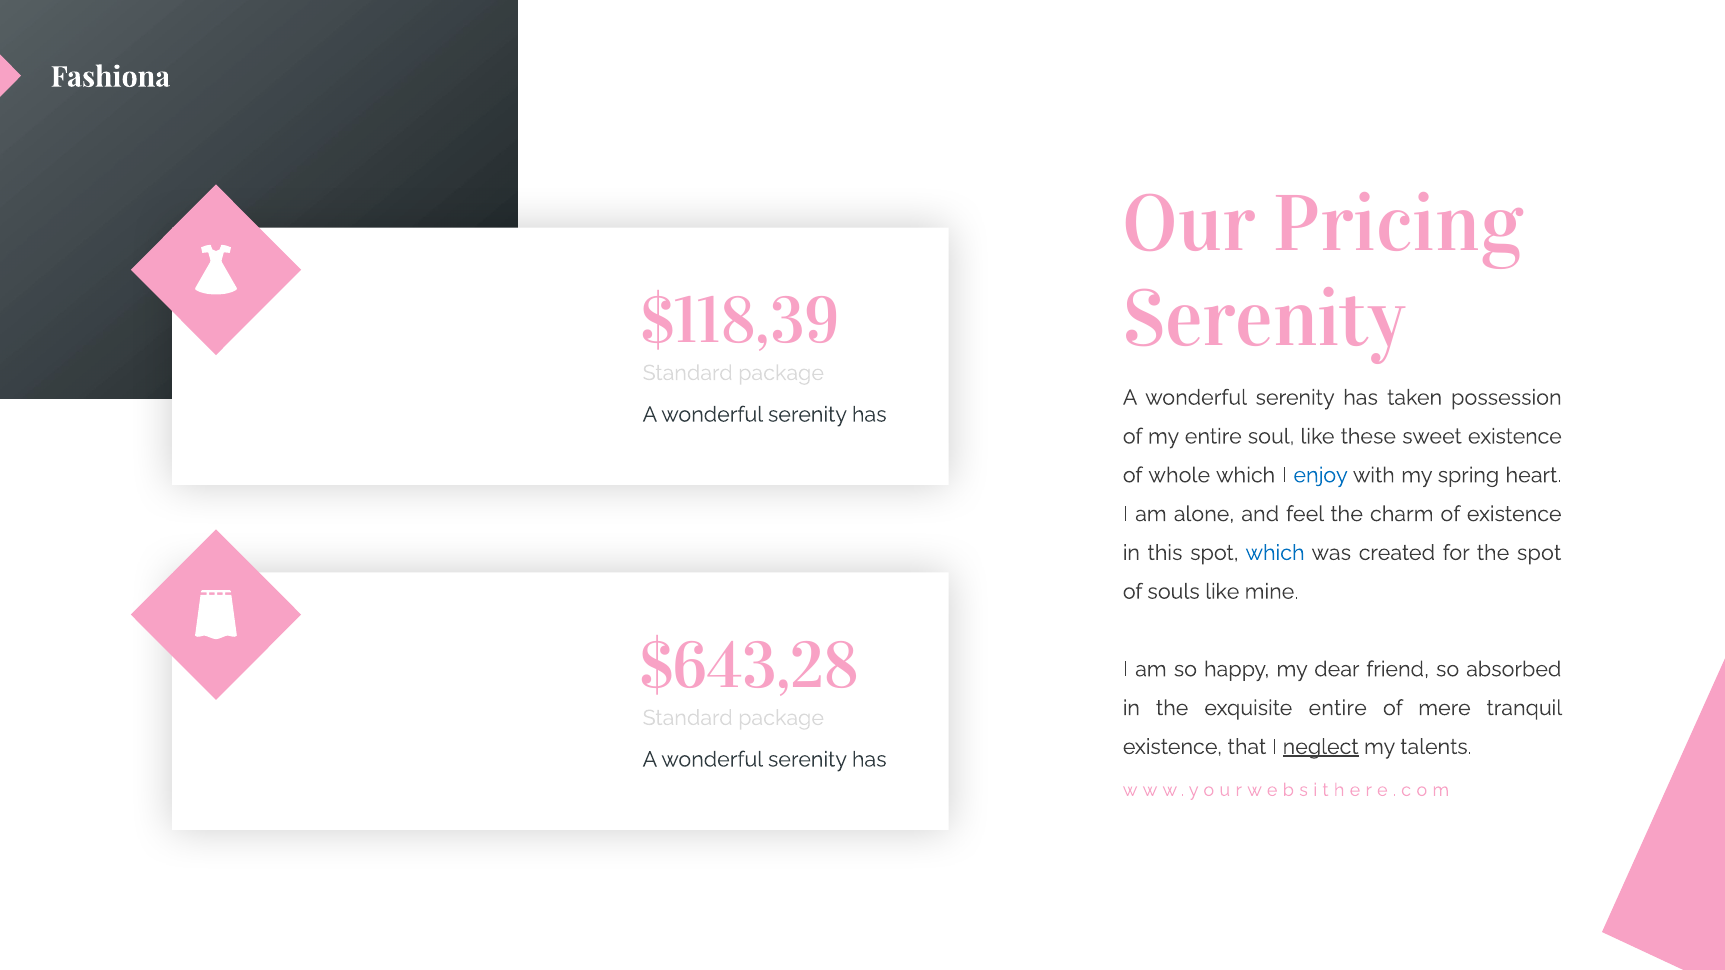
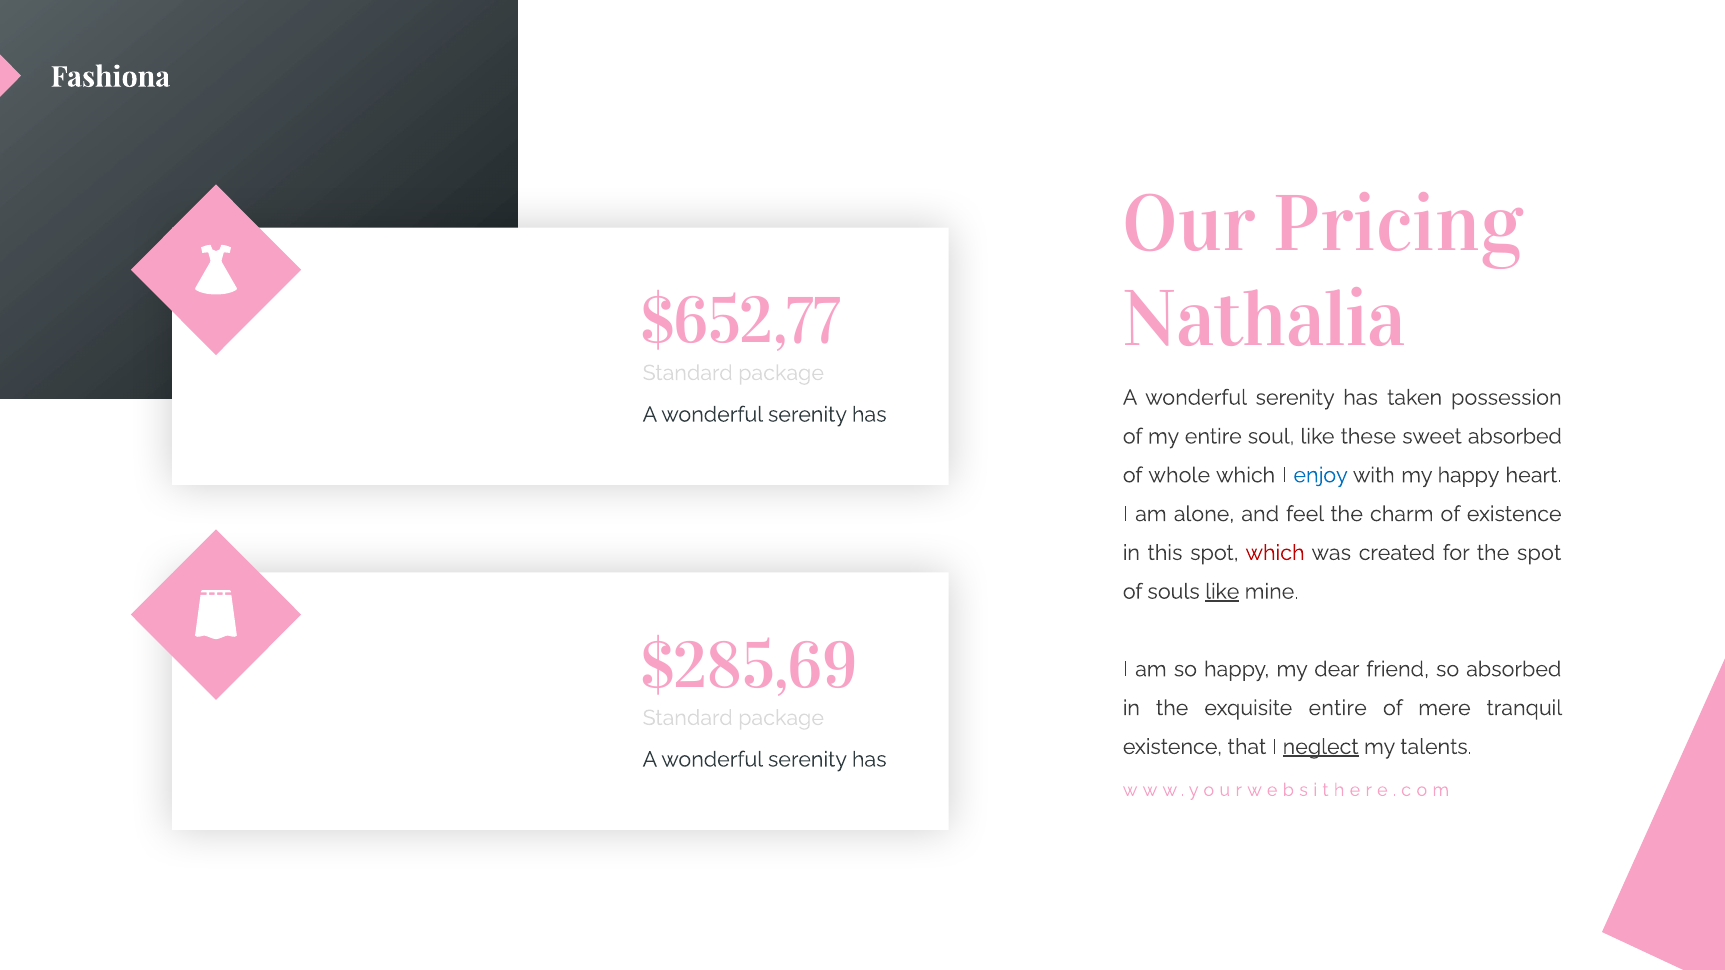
Serenity at (1264, 319): Serenity -> Nathalia
$118,39: $118,39 -> $652,77
sweet existence: existence -> absorbed
my spring: spring -> happy
which at (1275, 553) colour: blue -> red
like at (1222, 592) underline: none -> present
$643,28: $643,28 -> $285,69
